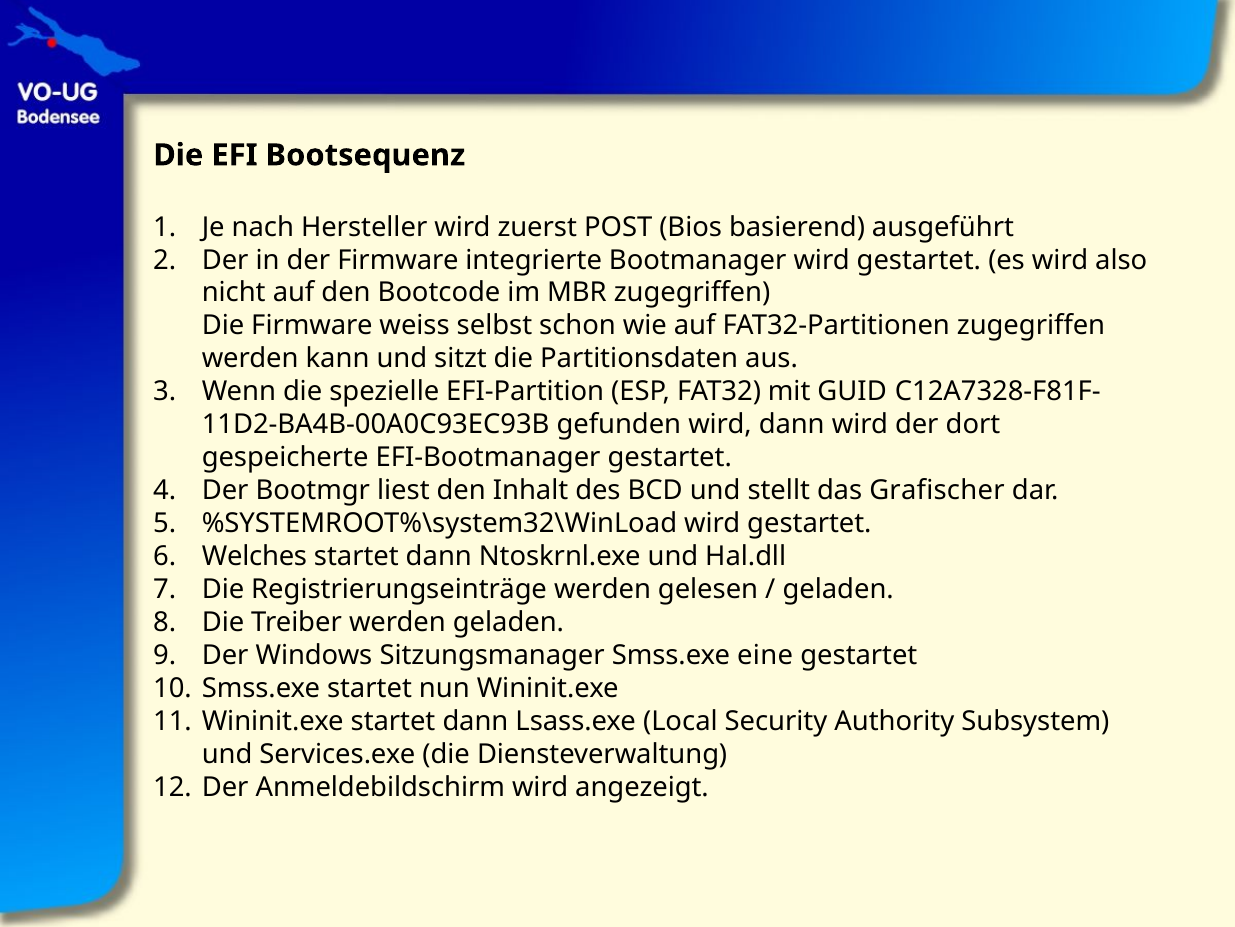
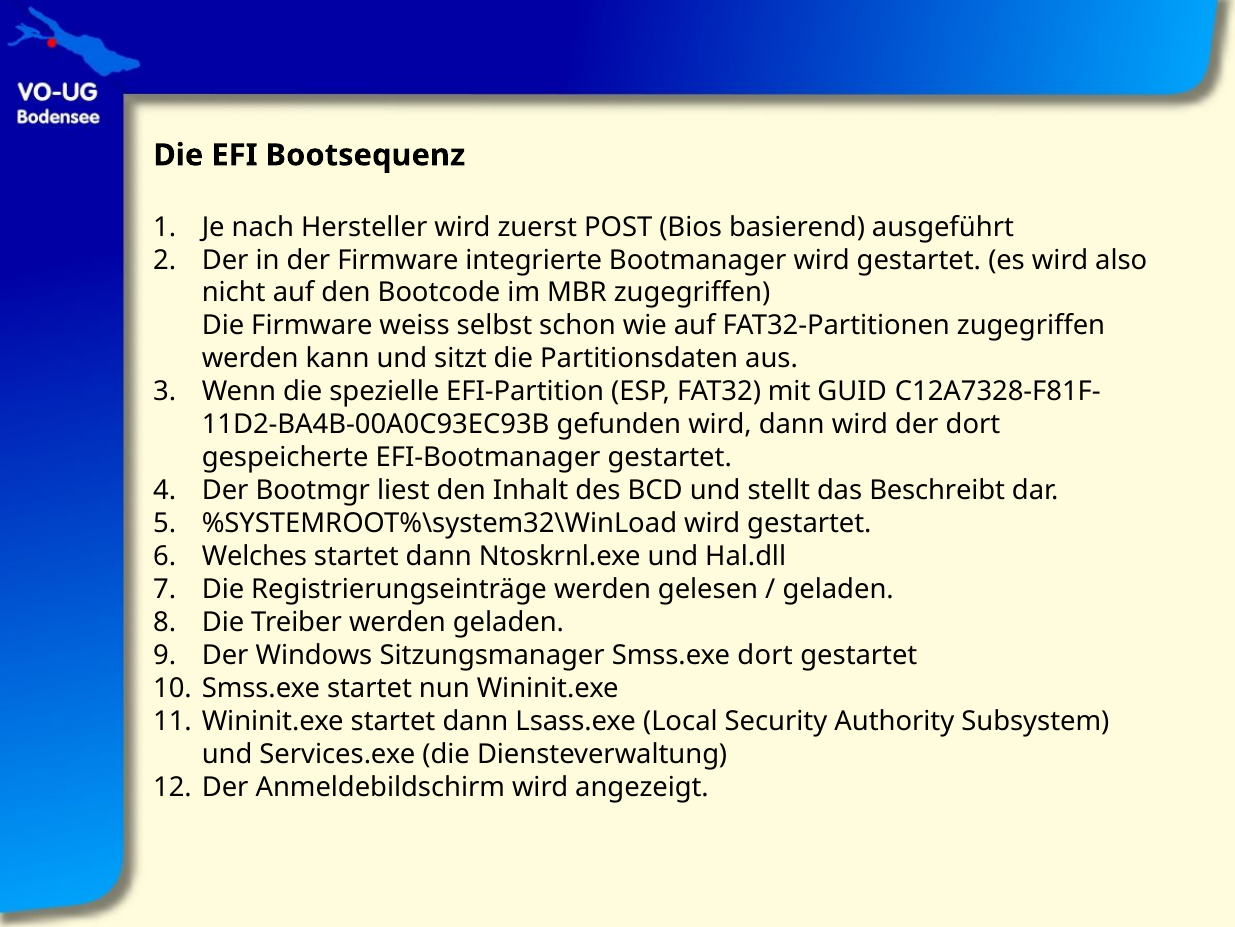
Grafischer: Grafischer -> Beschreibt
Smss.exe eine: eine -> dort
